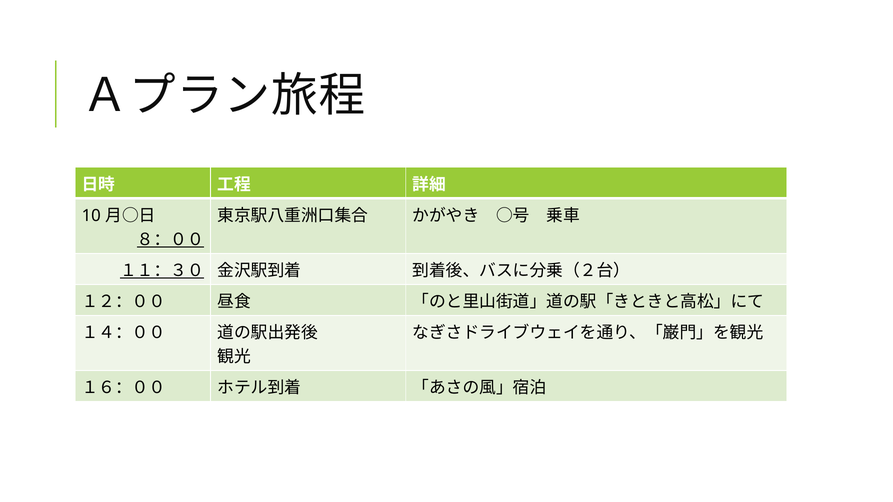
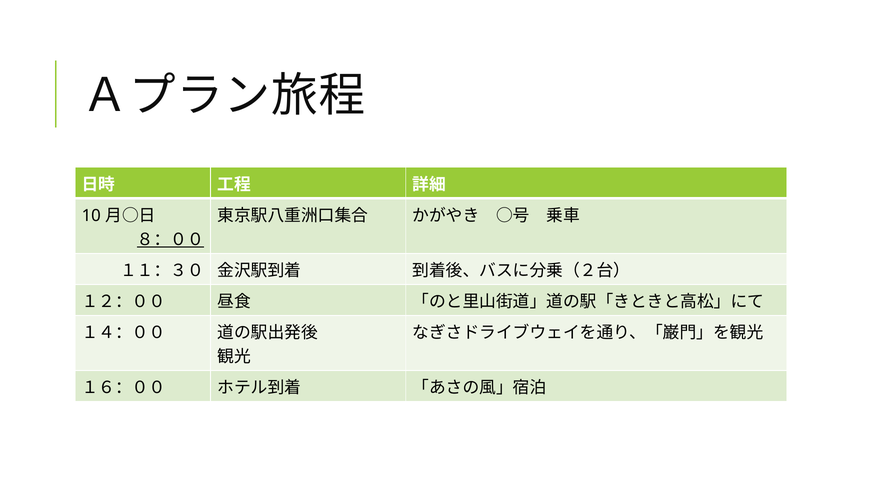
１１：３０ underline: present -> none
